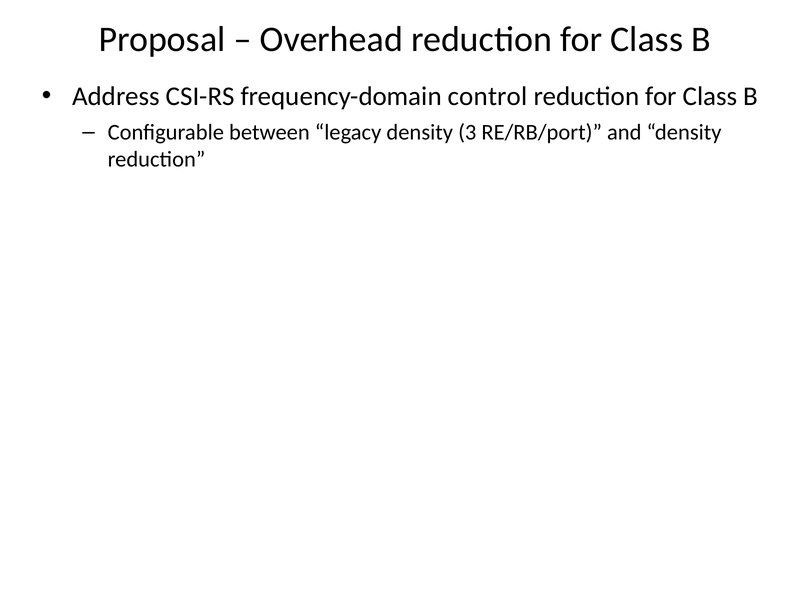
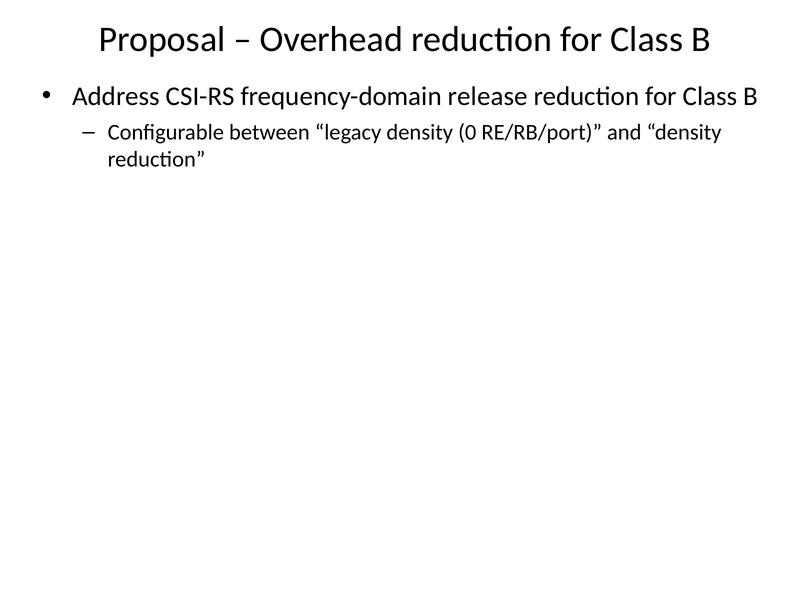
control: control -> release
3: 3 -> 0
